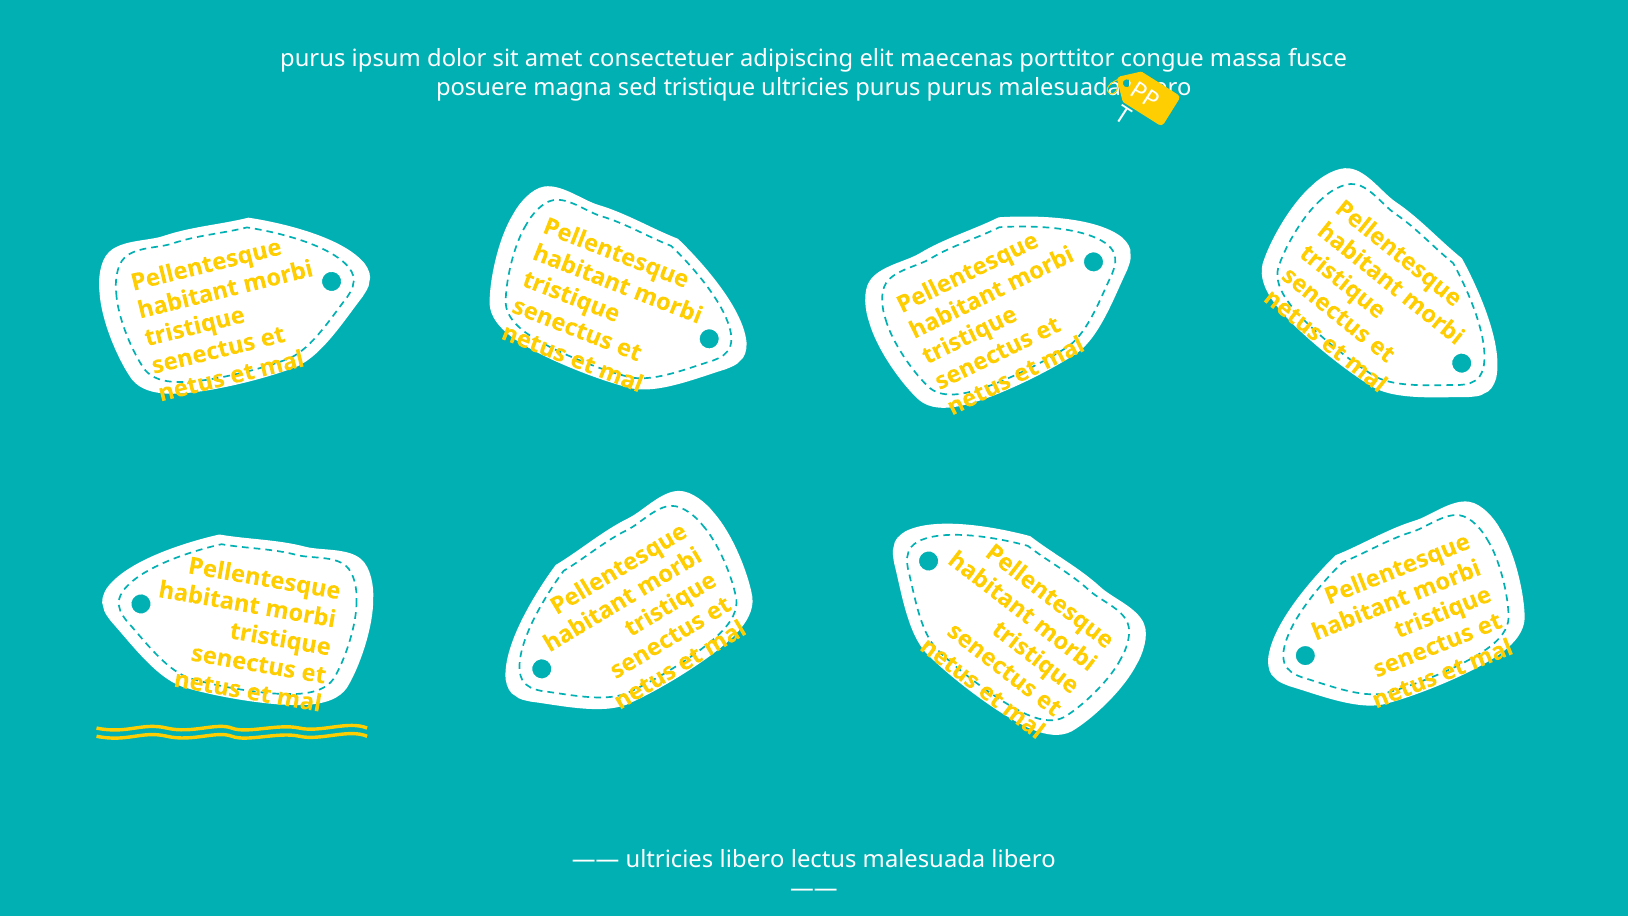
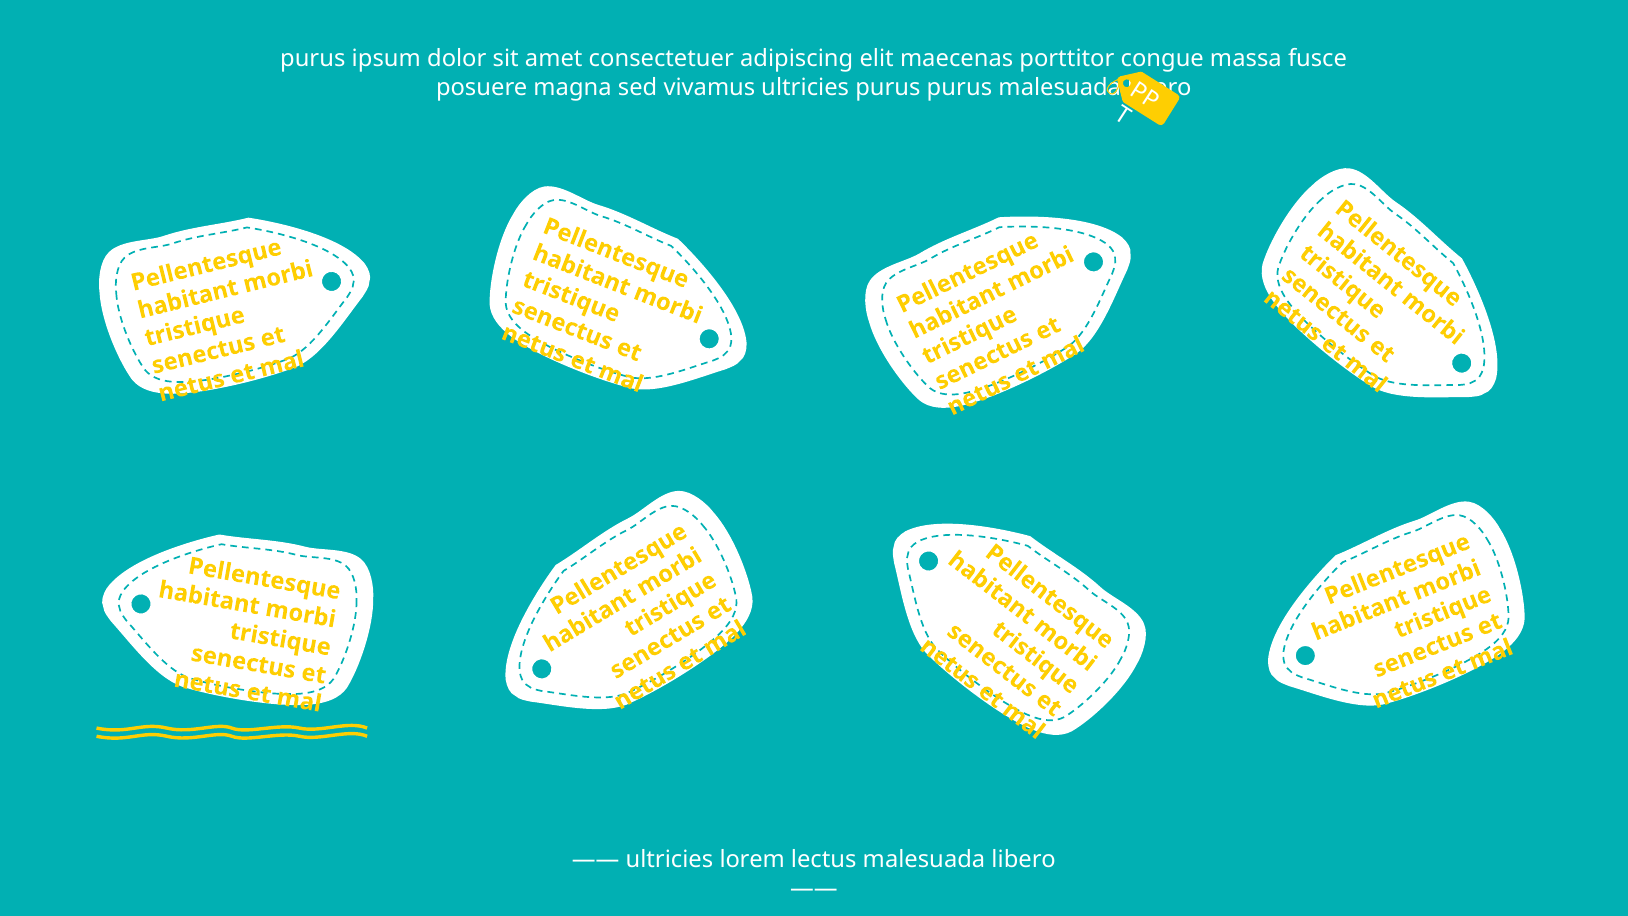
sed tristique: tristique -> vivamus
ultricies libero: libero -> lorem
